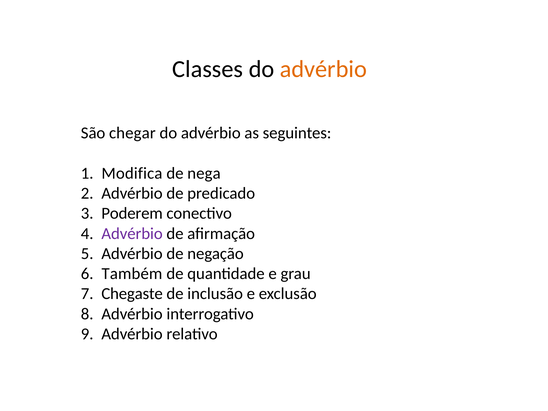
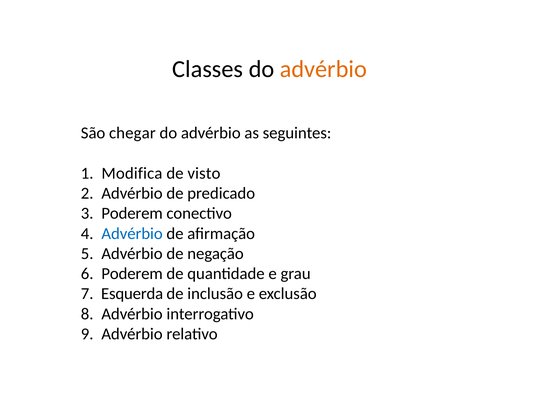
nega: nega -> visto
Advérbio at (132, 234) colour: purple -> blue
Também at (132, 274): Também -> Poderem
Chegaste: Chegaste -> Esquerda
